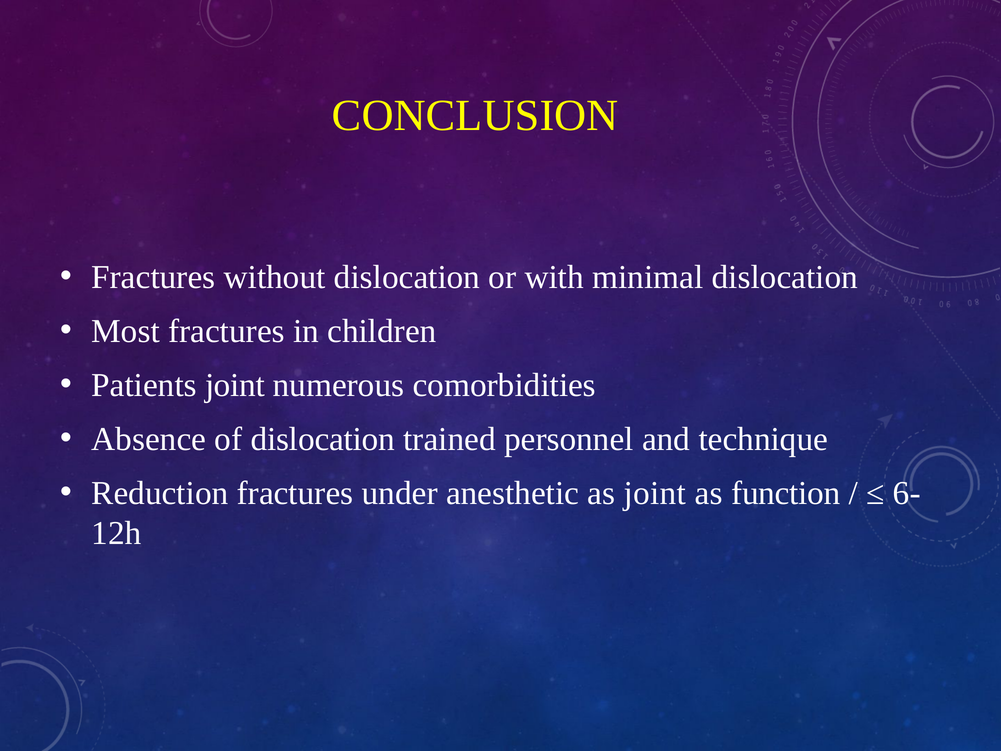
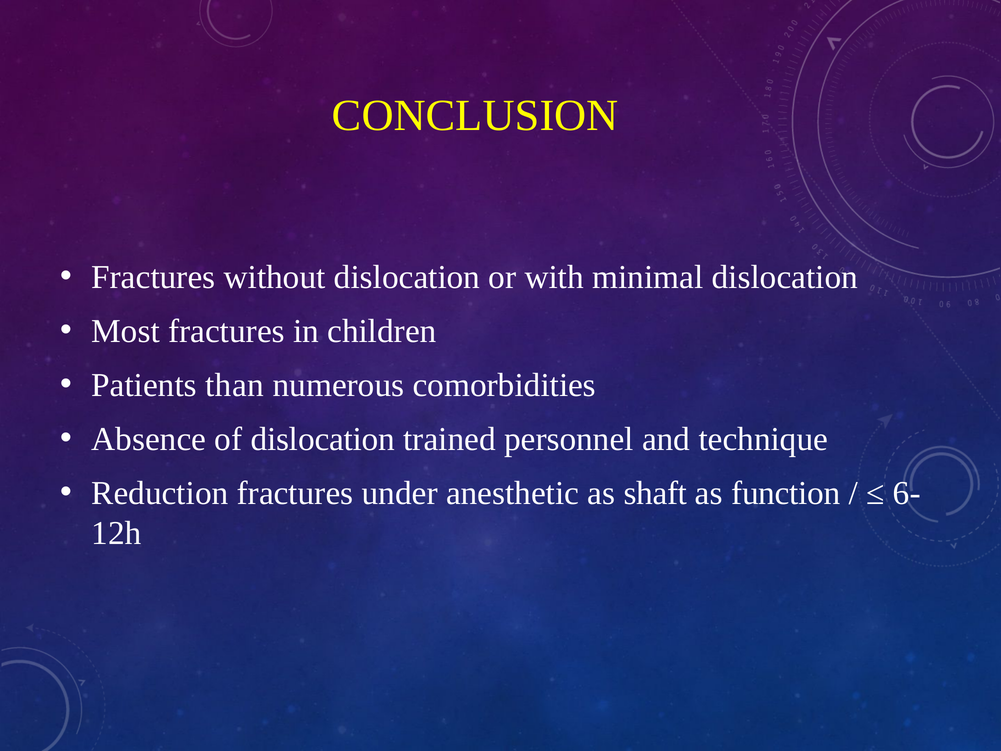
Patients joint: joint -> than
as joint: joint -> shaft
